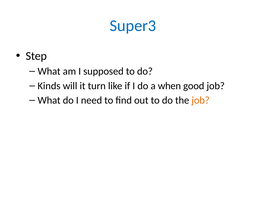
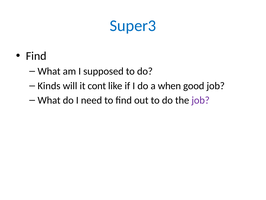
Step at (36, 56): Step -> Find
turn: turn -> cont
job at (201, 100) colour: orange -> purple
